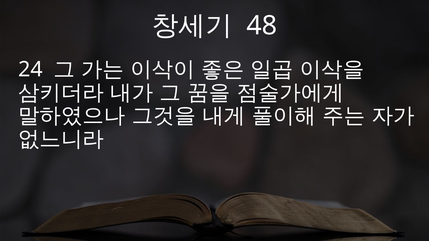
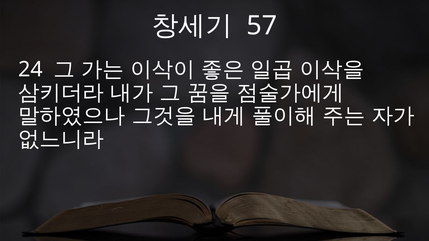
48: 48 -> 57
